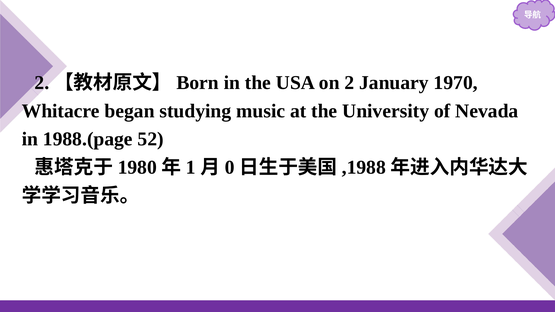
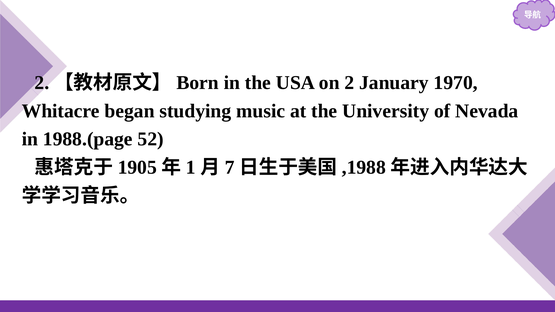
1980: 1980 -> 1905
0: 0 -> 7
